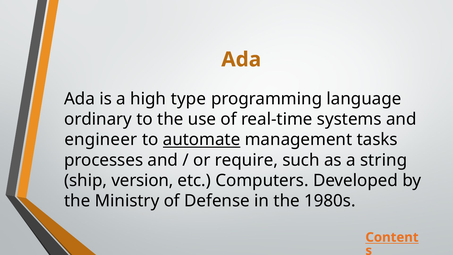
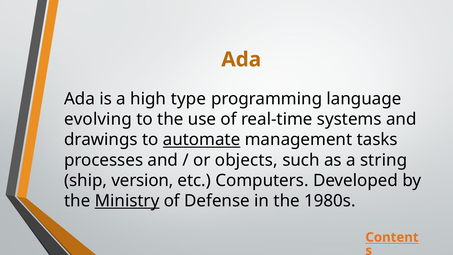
ordinary: ordinary -> evolving
engineer: engineer -> drawings
require: require -> objects
Ministry underline: none -> present
